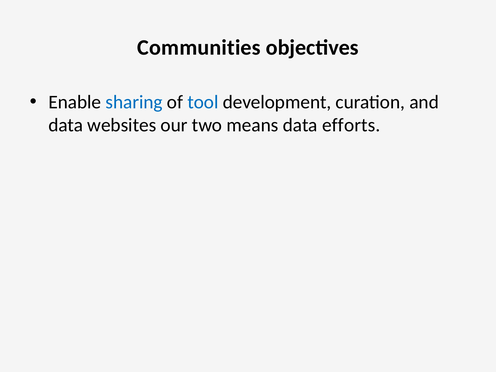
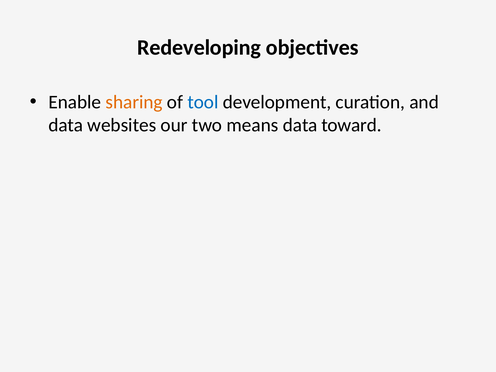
Communities: Communities -> Redeveloping
sharing colour: blue -> orange
efforts: efforts -> toward
